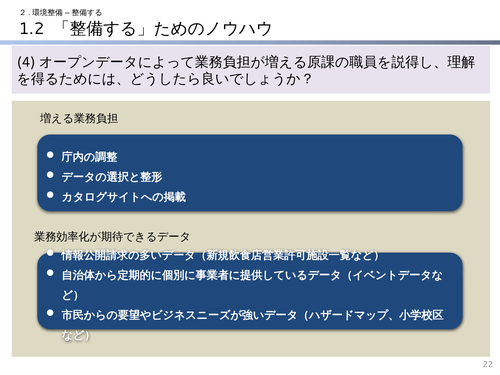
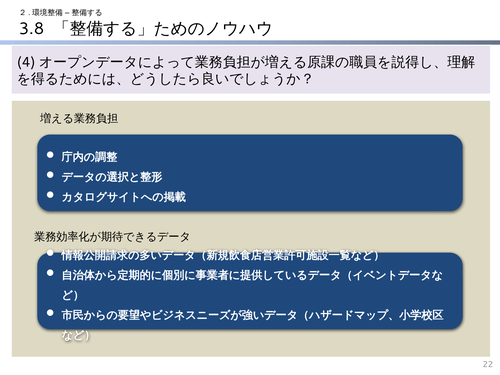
1.2: 1.2 -> 3.8
